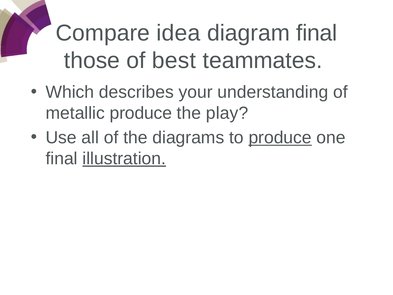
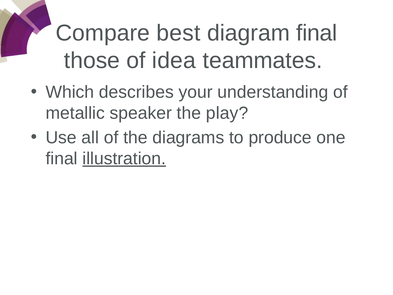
idea: idea -> best
best: best -> idea
metallic produce: produce -> speaker
produce at (280, 138) underline: present -> none
